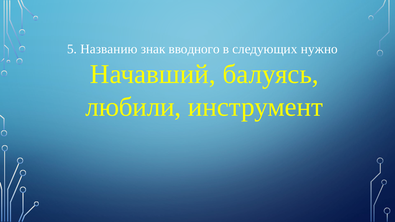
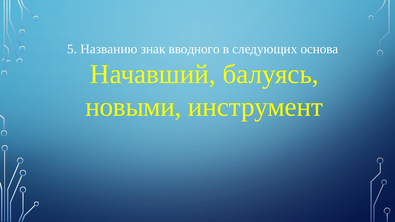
нужно: нужно -> основа
любили: любили -> новыми
